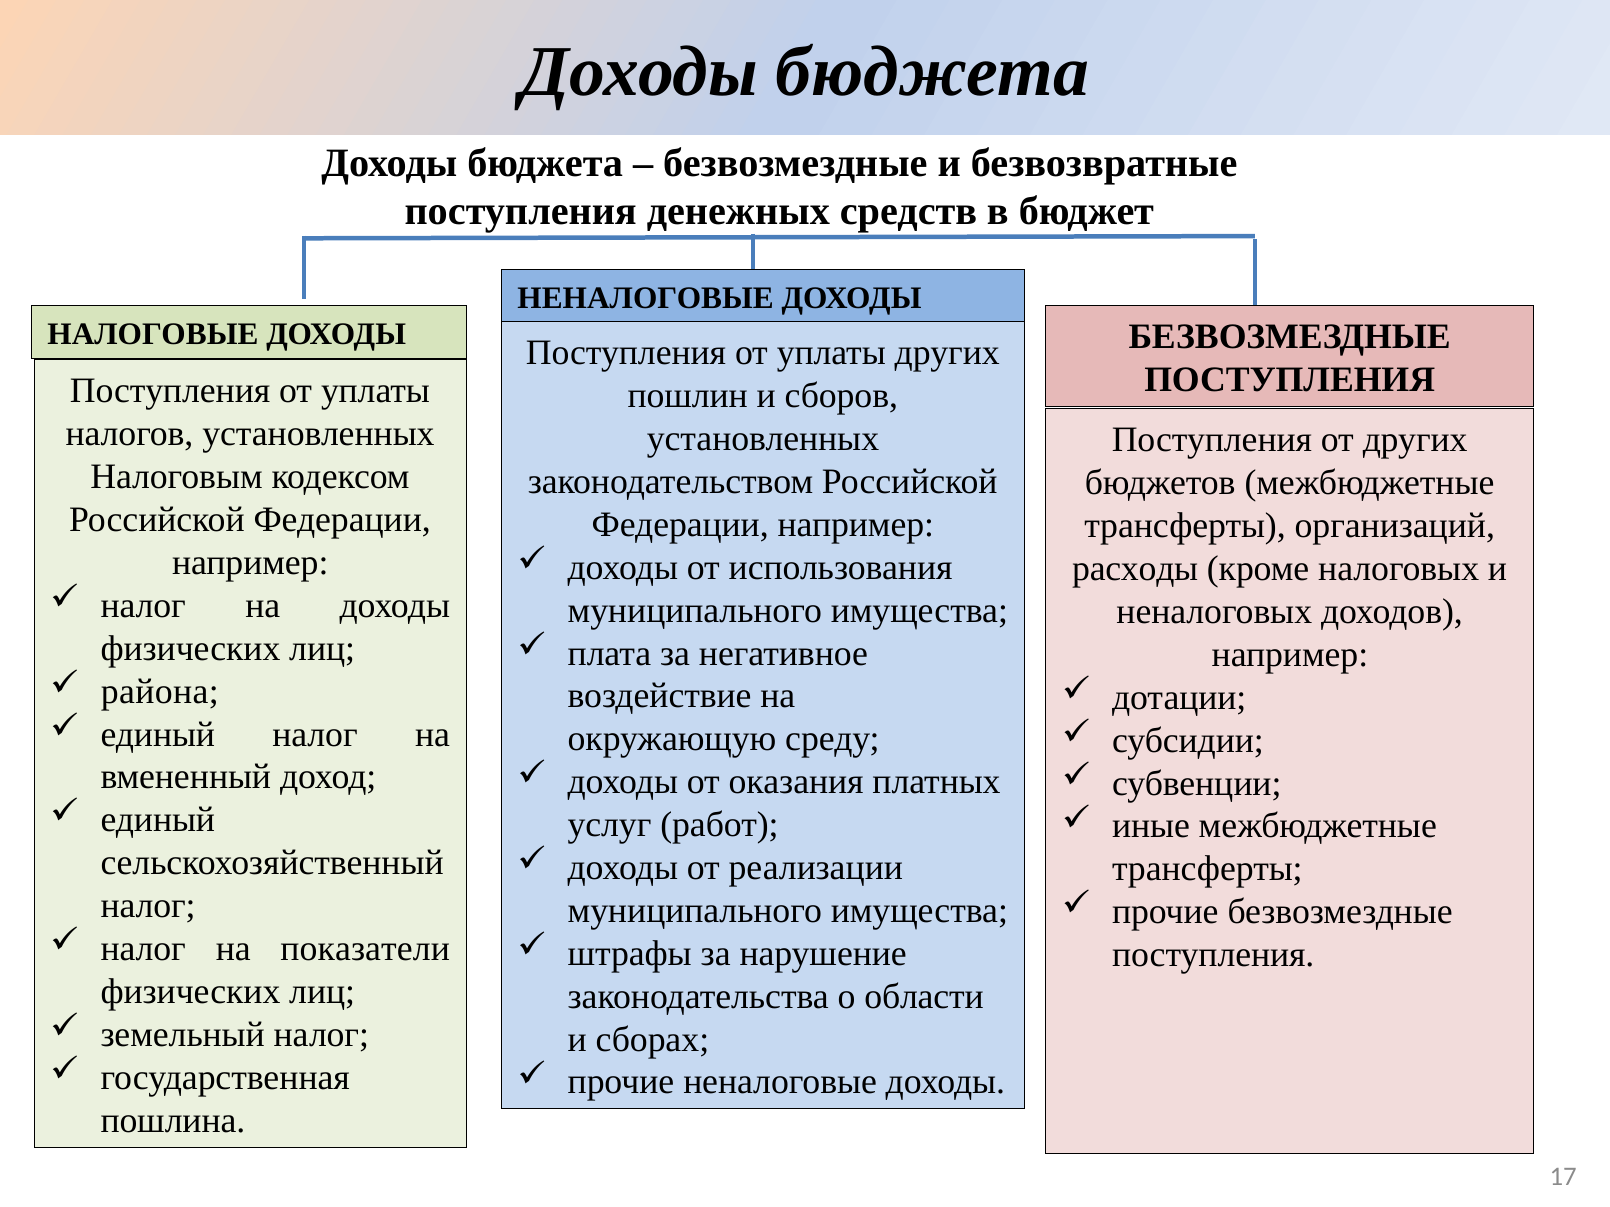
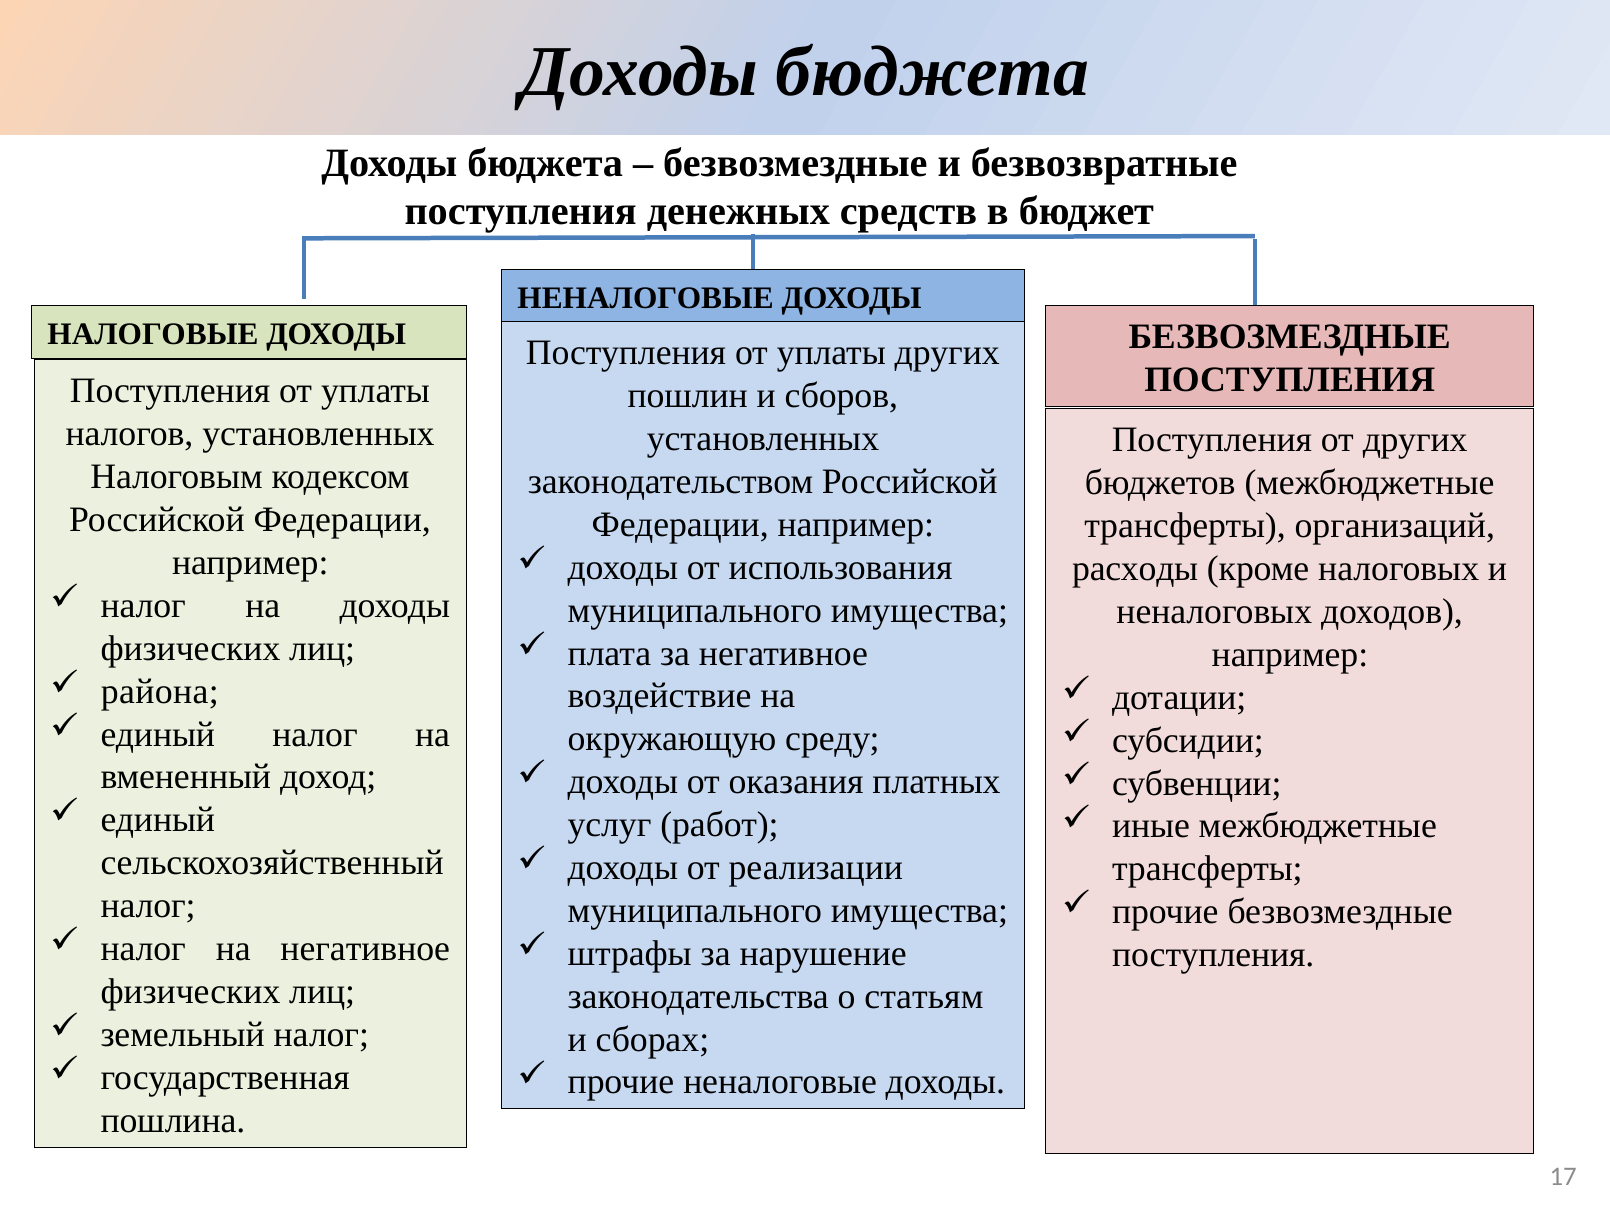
на показатели: показатели -> негативное
области: области -> статьям
